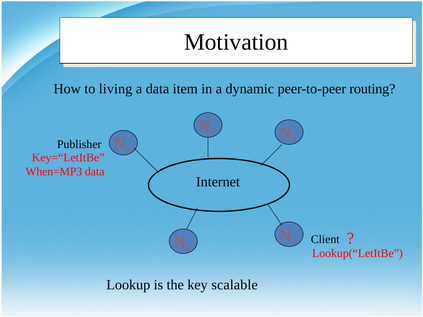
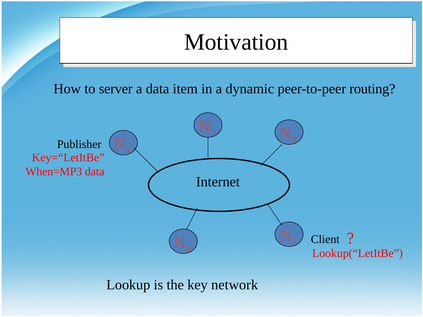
living: living -> server
scalable: scalable -> network
